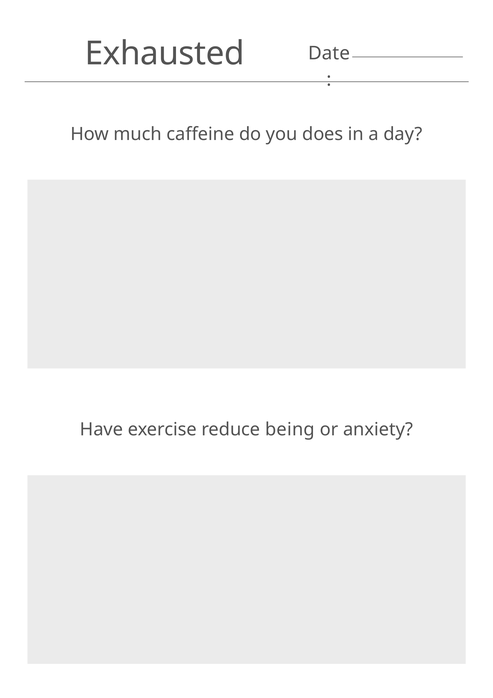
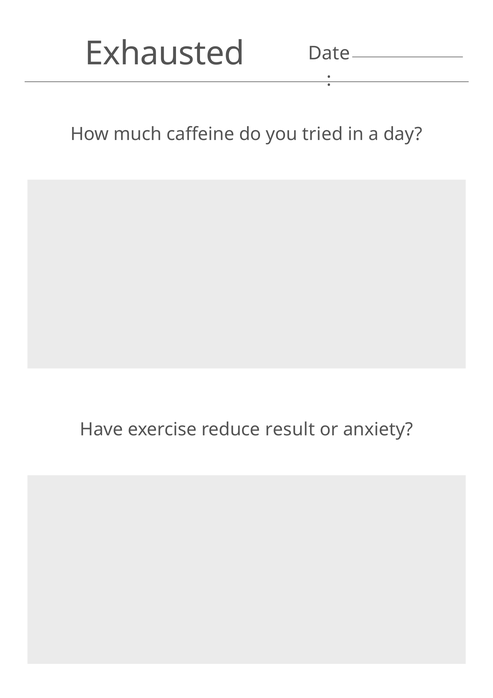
does: does -> tried
being: being -> result
